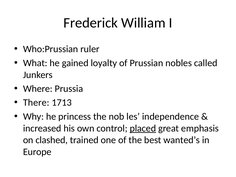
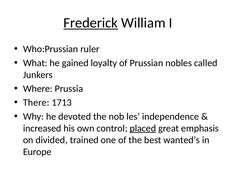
Frederick underline: none -> present
princess: princess -> devoted
clashed: clashed -> divided
